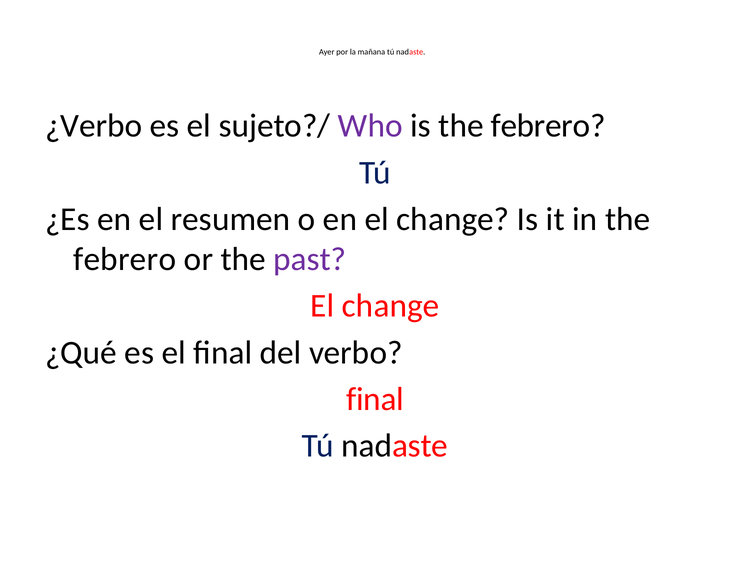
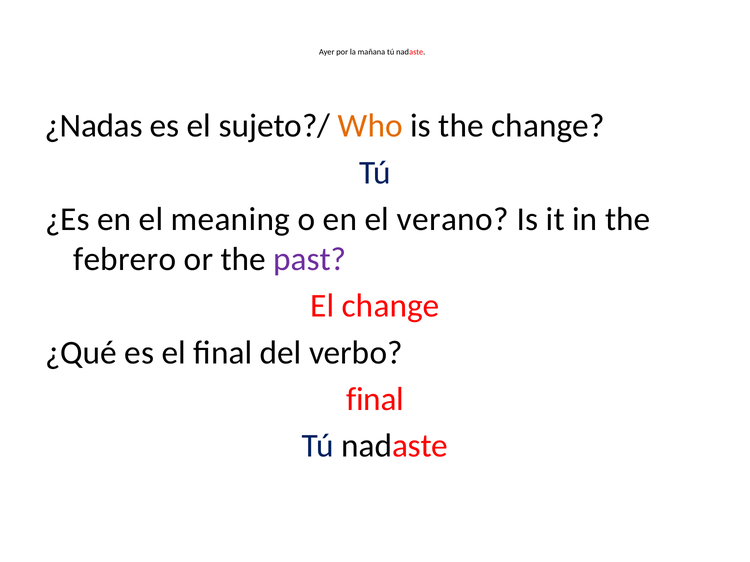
¿Verbo: ¿Verbo -> ¿Nadas
Who colour: purple -> orange
is the febrero: febrero -> change
resumen: resumen -> meaning
en el change: change -> verano
